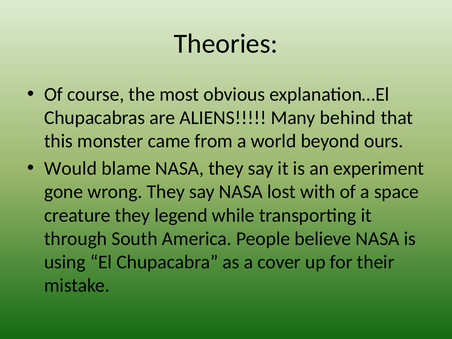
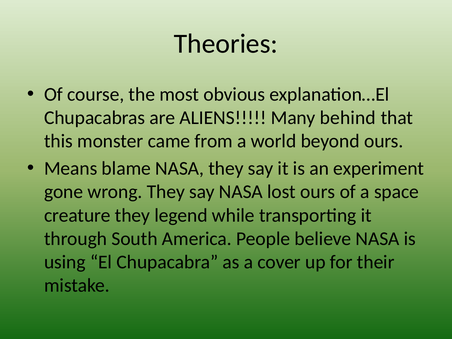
Would: Would -> Means
lost with: with -> ours
